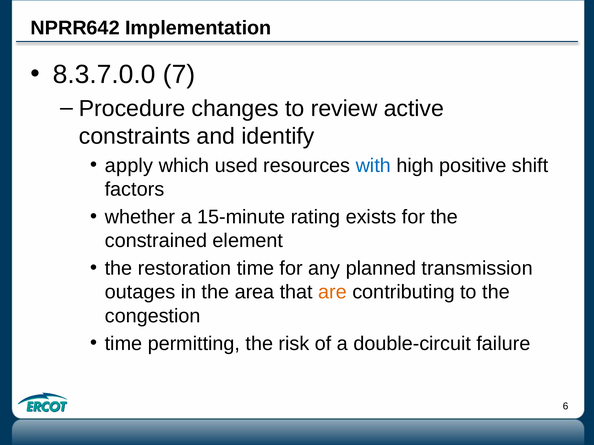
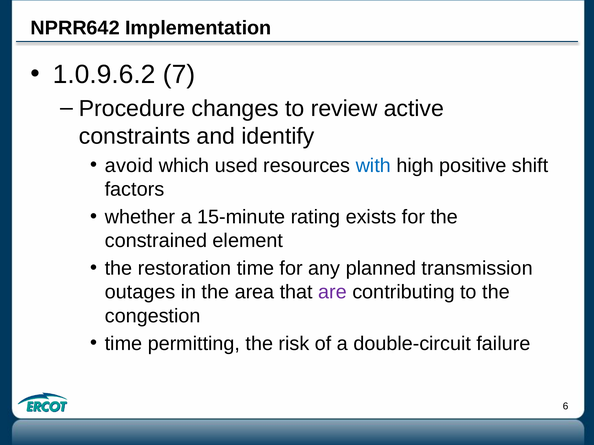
8.3.7.0.0: 8.3.7.0.0 -> 1.0.9.6.2
apply: apply -> avoid
are colour: orange -> purple
